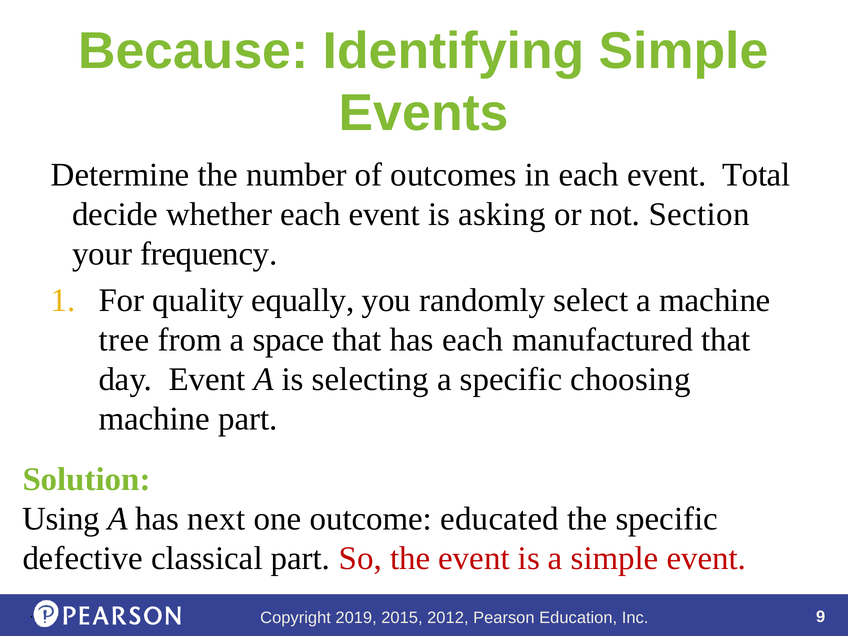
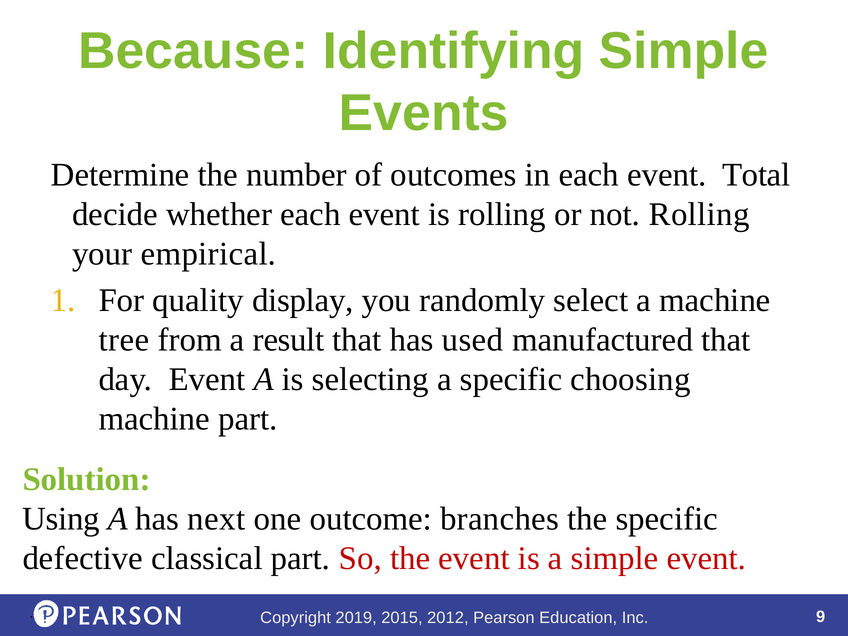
is asking: asking -> rolling
not Section: Section -> Rolling
frequency: frequency -> empirical
equally: equally -> display
space: space -> result
has each: each -> used
educated: educated -> branches
